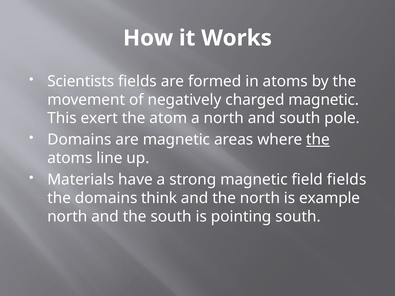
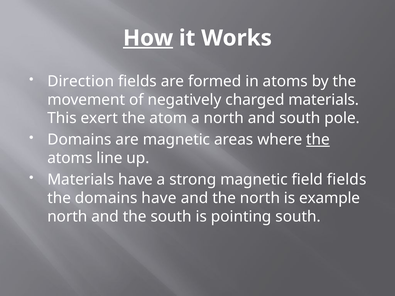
How underline: none -> present
Scientists: Scientists -> Direction
charged magnetic: magnetic -> materials
domains think: think -> have
